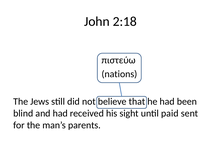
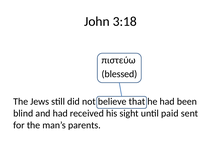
2:18: 2:18 -> 3:18
nations: nations -> blessed
